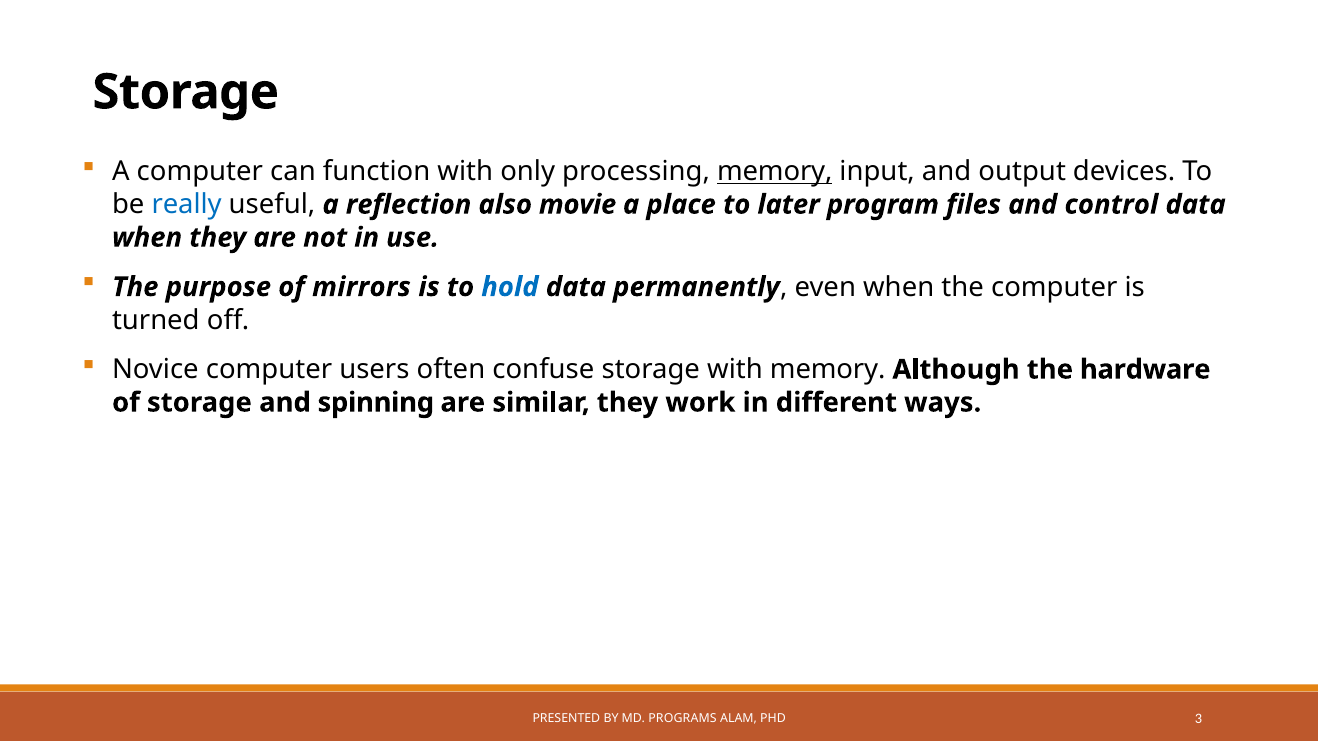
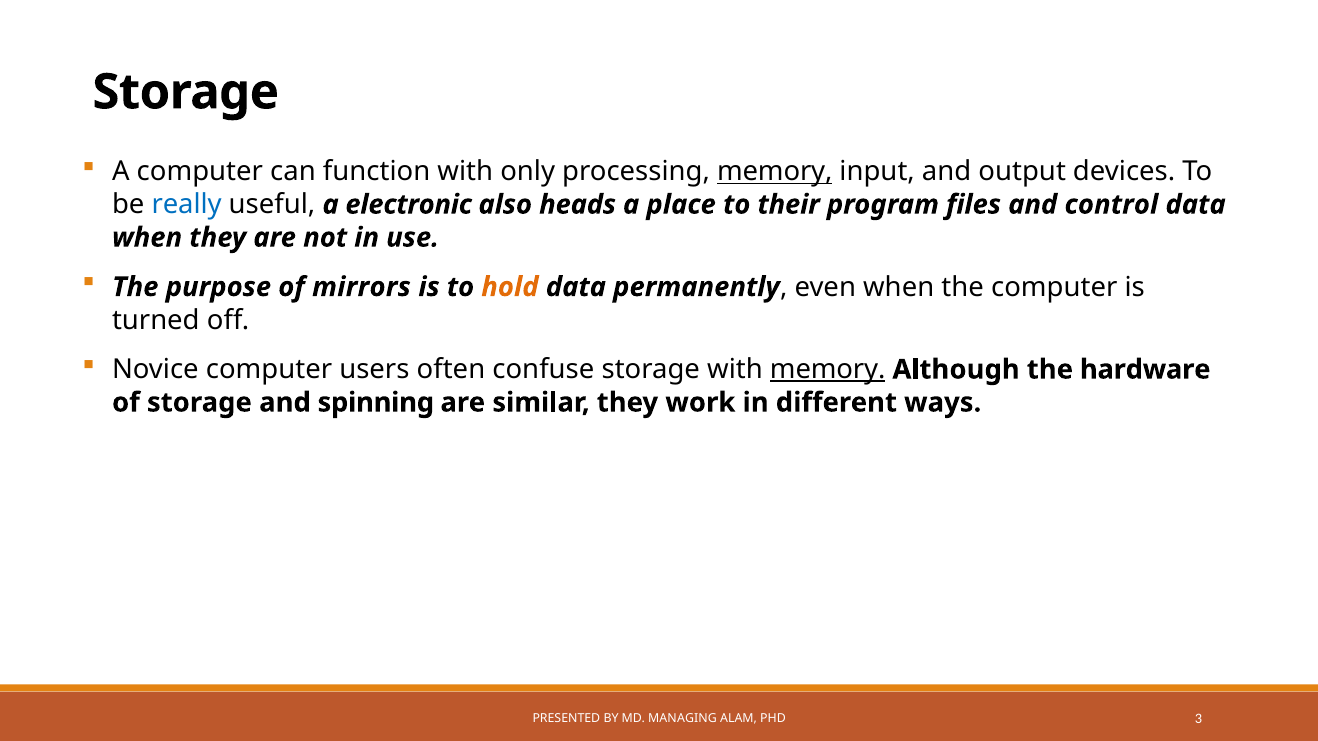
reflection: reflection -> electronic
movie: movie -> heads
later: later -> their
hold colour: blue -> orange
memory at (828, 370) underline: none -> present
PROGRAMS: PROGRAMS -> MANAGING
